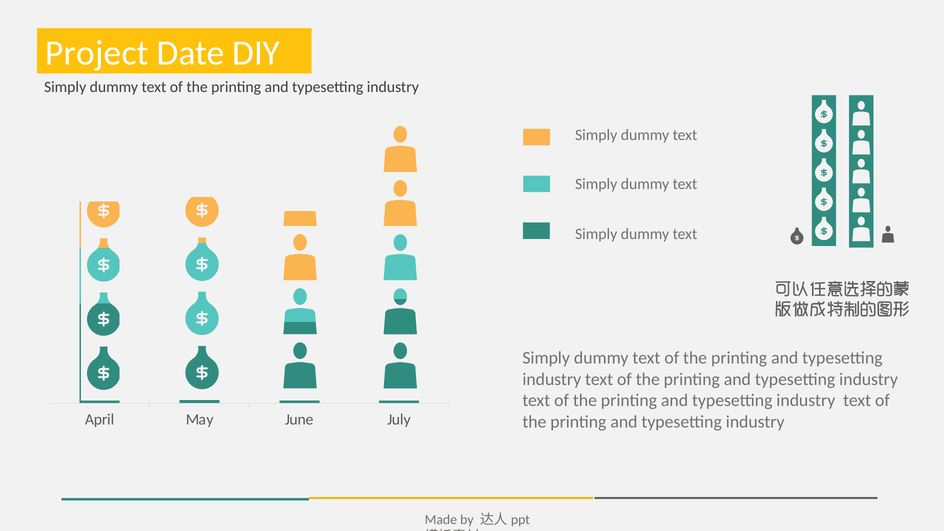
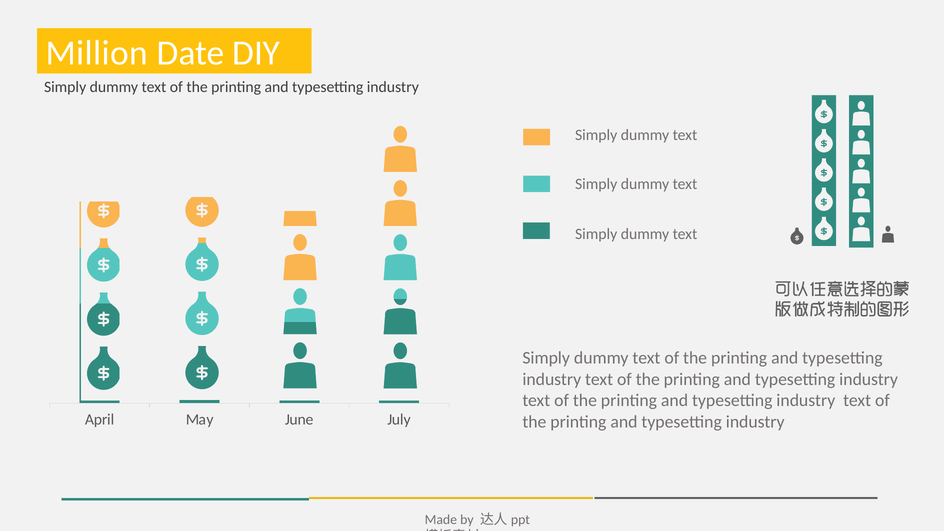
Project: Project -> Million
